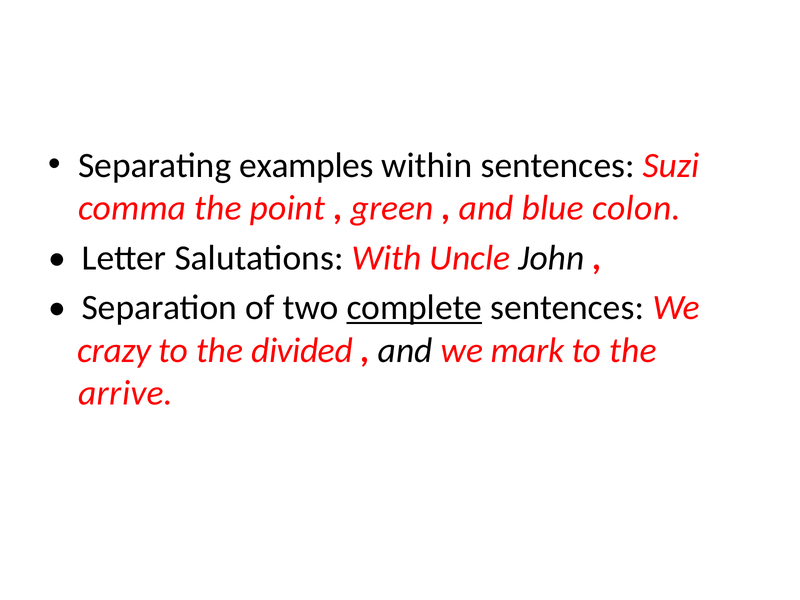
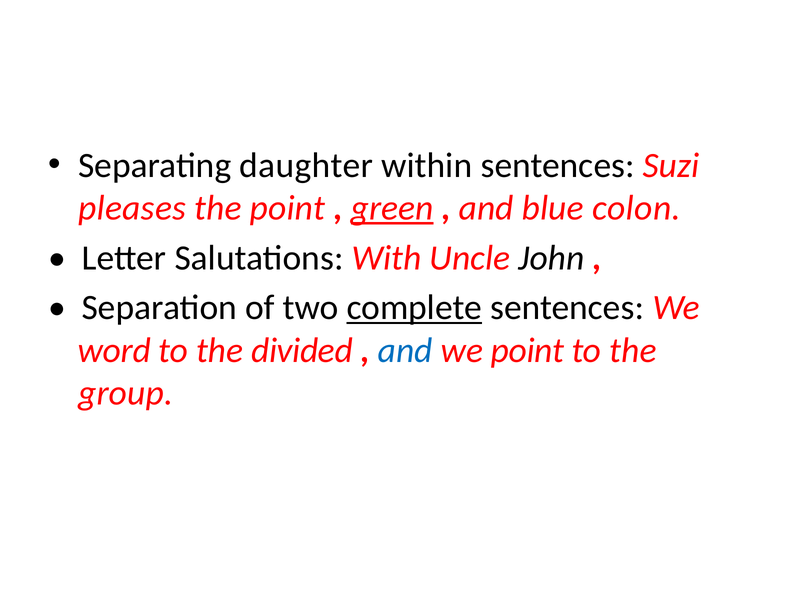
examples: examples -> daughter
comma: comma -> pleases
green underline: none -> present
crazy: crazy -> word
and at (405, 350) colour: black -> blue
we mark: mark -> point
arrive: arrive -> group
